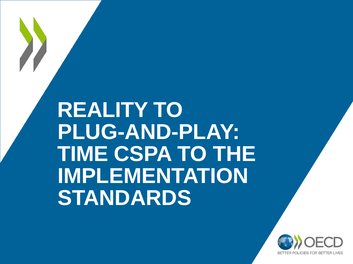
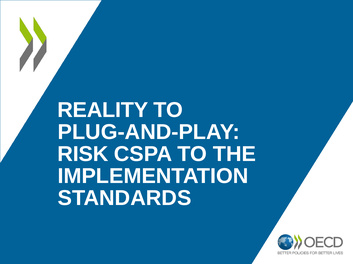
TIME: TIME -> RISK
